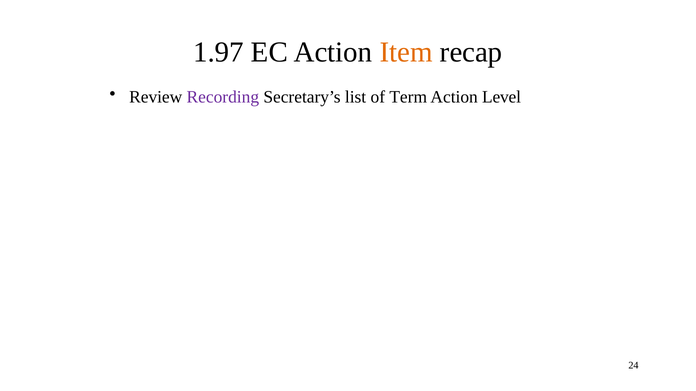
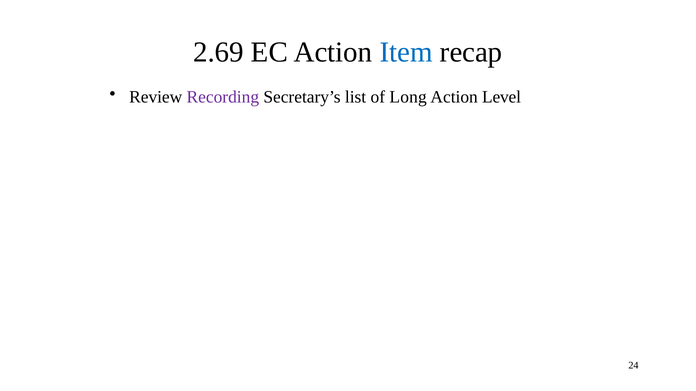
1.97: 1.97 -> 2.69
Item colour: orange -> blue
Term: Term -> Long
